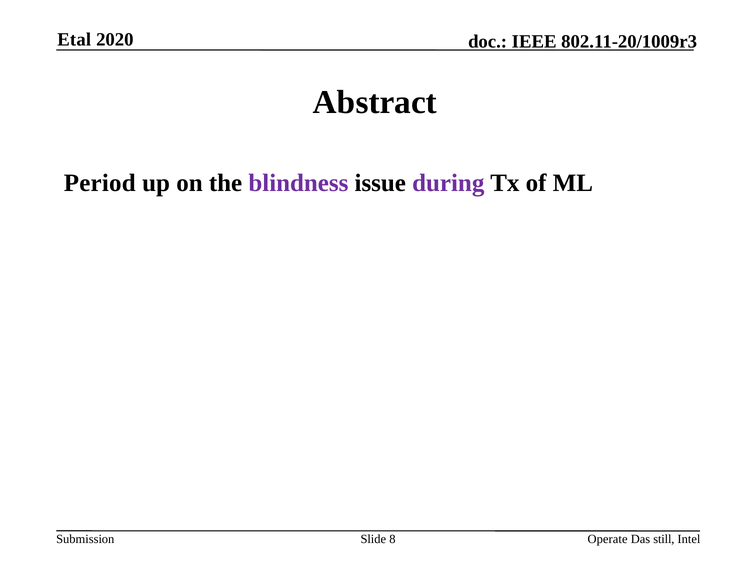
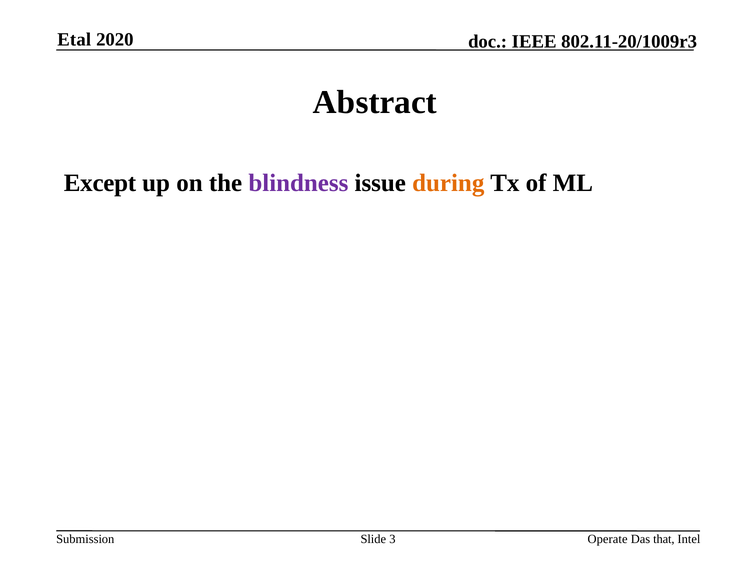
Period: Period -> Except
during colour: purple -> orange
8: 8 -> 3
still: still -> that
